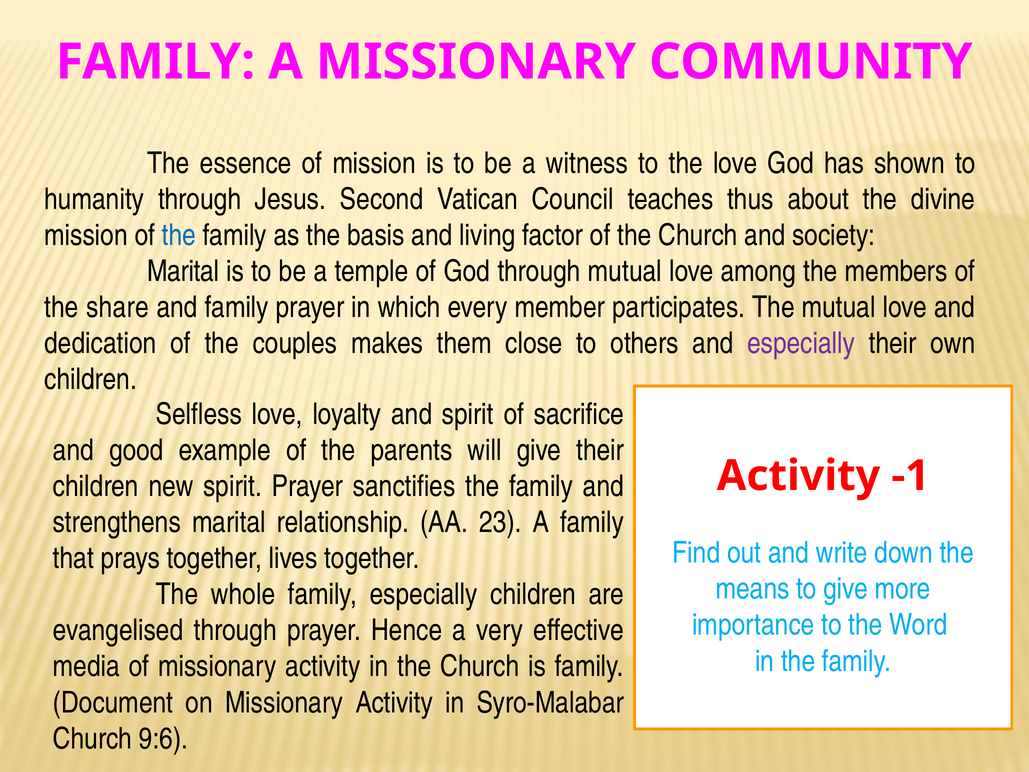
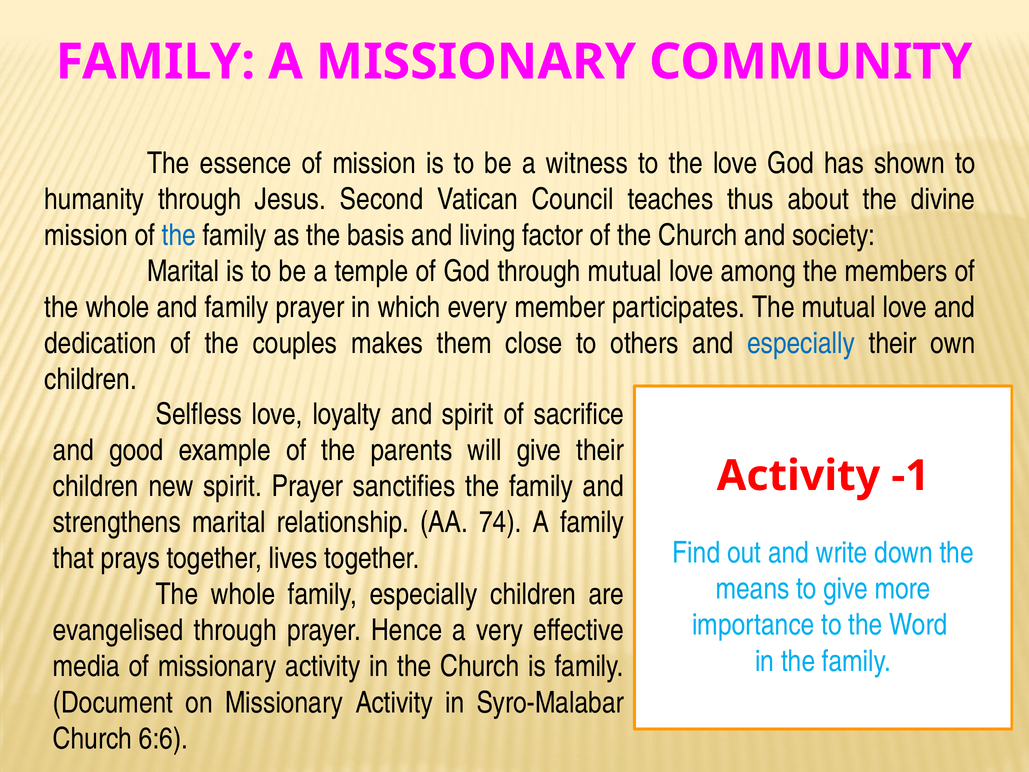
share at (117, 307): share -> whole
especially at (801, 343) colour: purple -> blue
23: 23 -> 74
9:6: 9:6 -> 6:6
